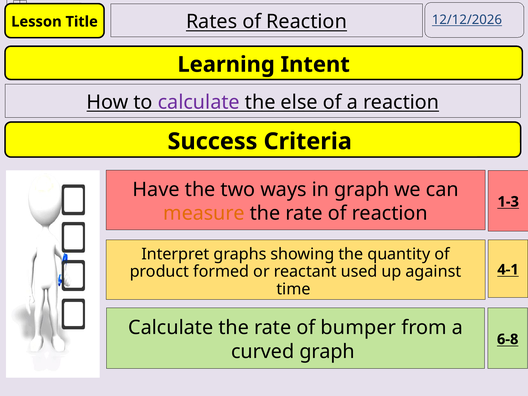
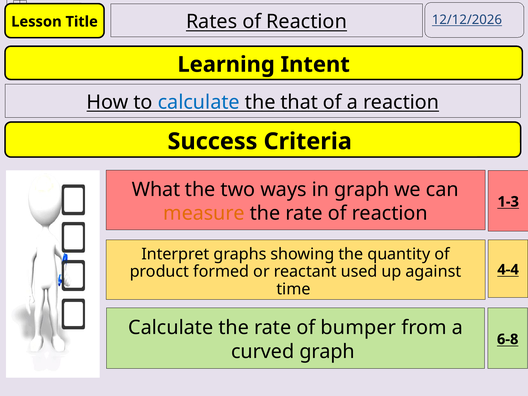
calculate at (199, 102) colour: purple -> blue
else: else -> that
Have: Have -> What
4-1: 4-1 -> 4-4
